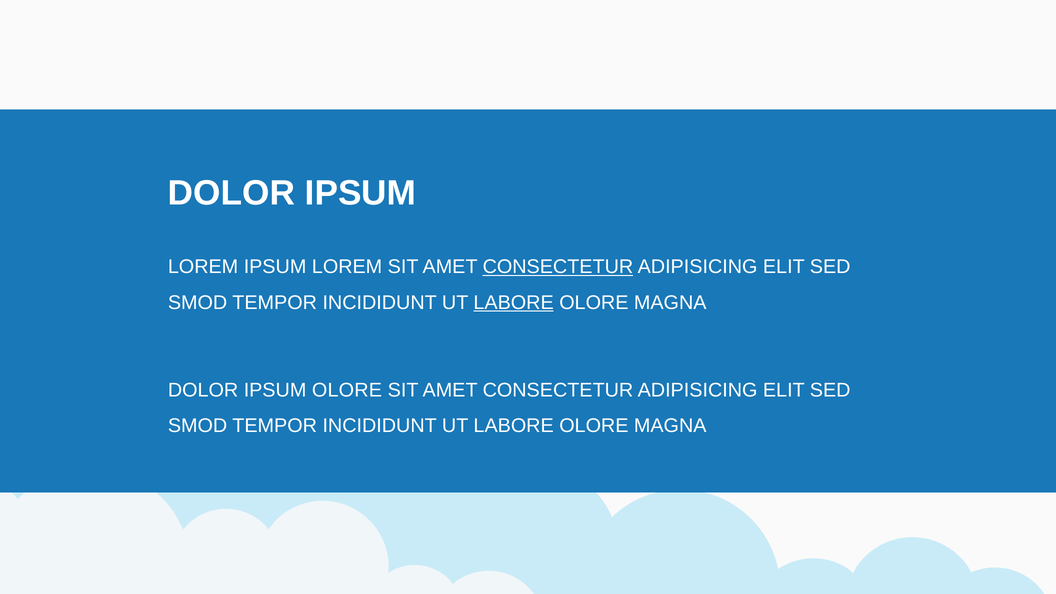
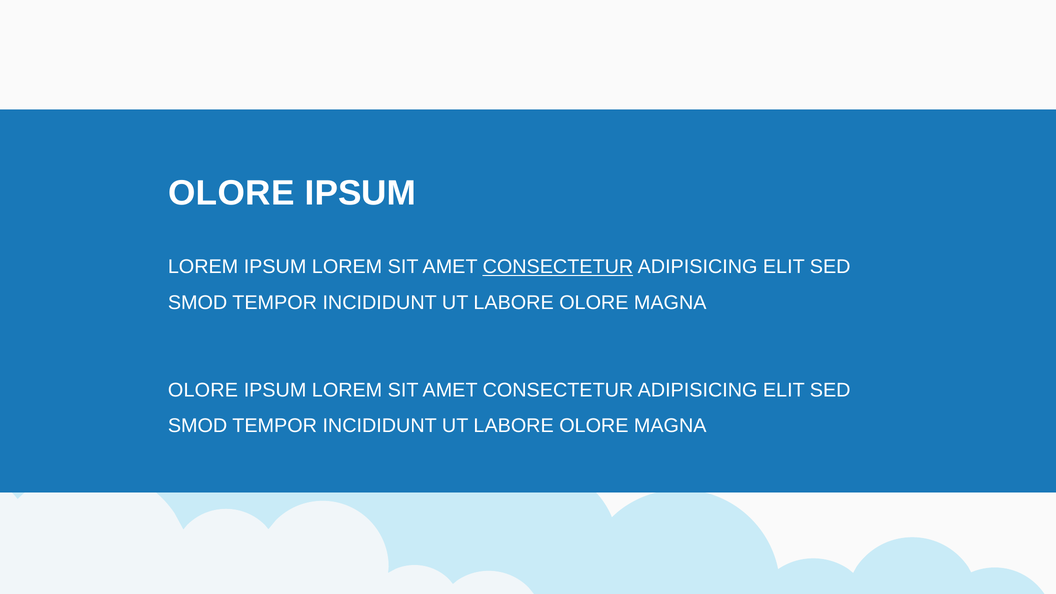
DOLOR at (231, 193): DOLOR -> OLORE
LABORE at (514, 302) underline: present -> none
DOLOR at (203, 390): DOLOR -> OLORE
OLORE at (347, 390): OLORE -> LOREM
